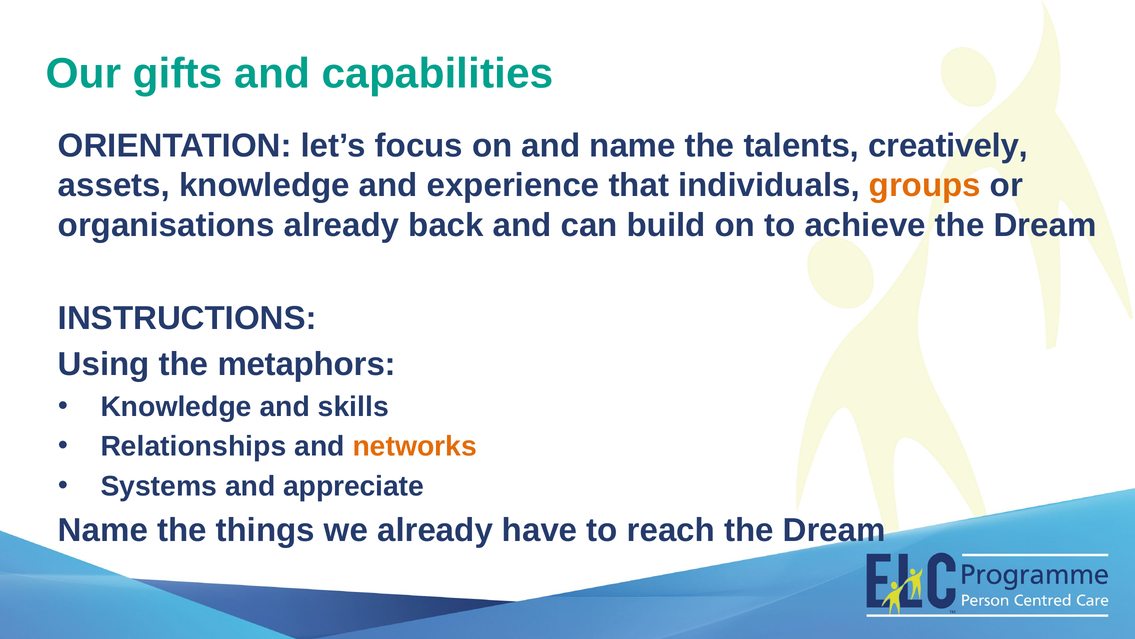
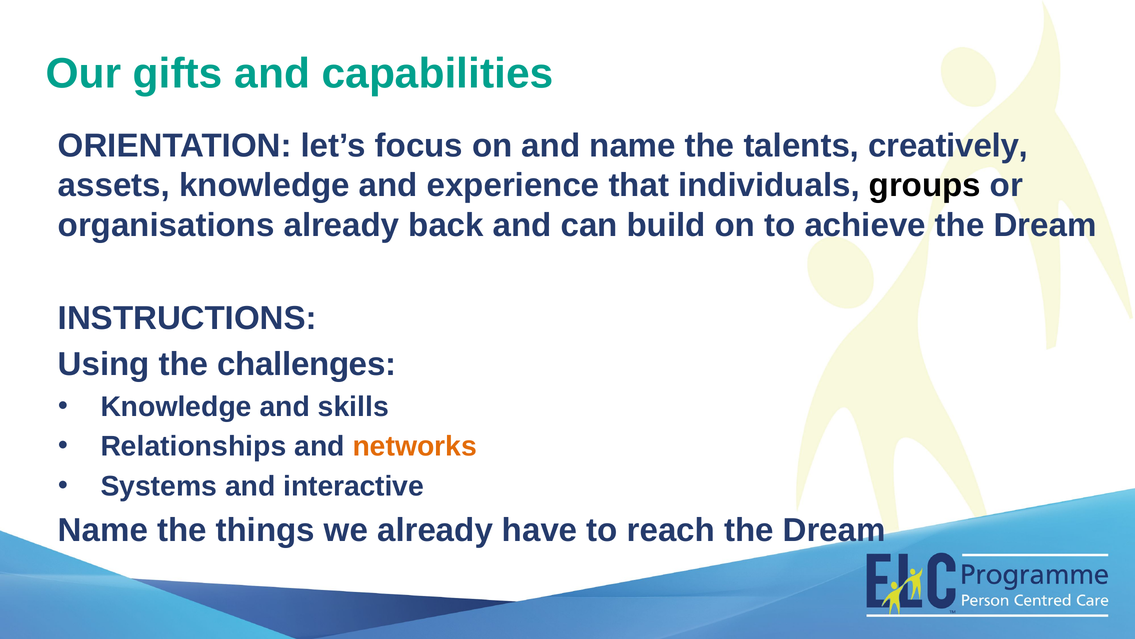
groups colour: orange -> black
metaphors: metaphors -> challenges
appreciate: appreciate -> interactive
